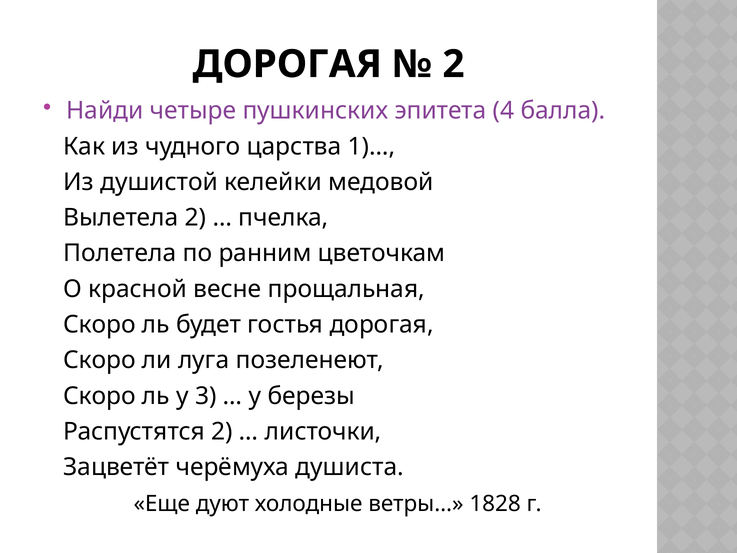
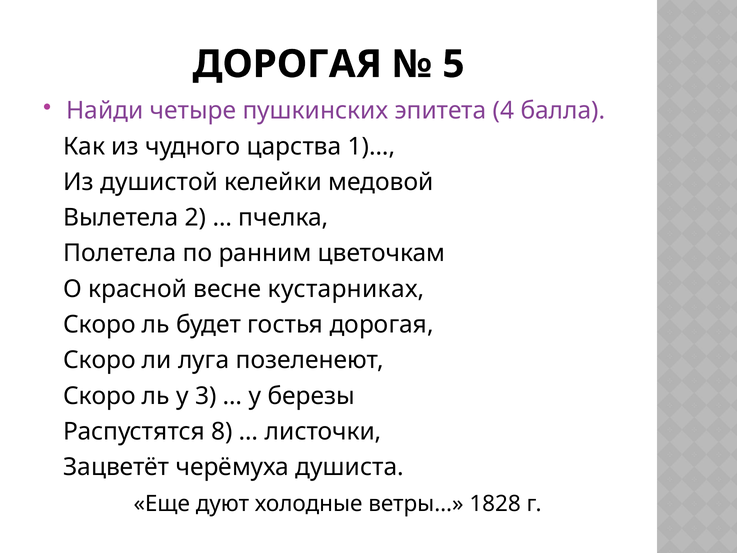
2 at (453, 64): 2 -> 5
прощальная: прощальная -> кустарниках
Распустятся 2: 2 -> 8
